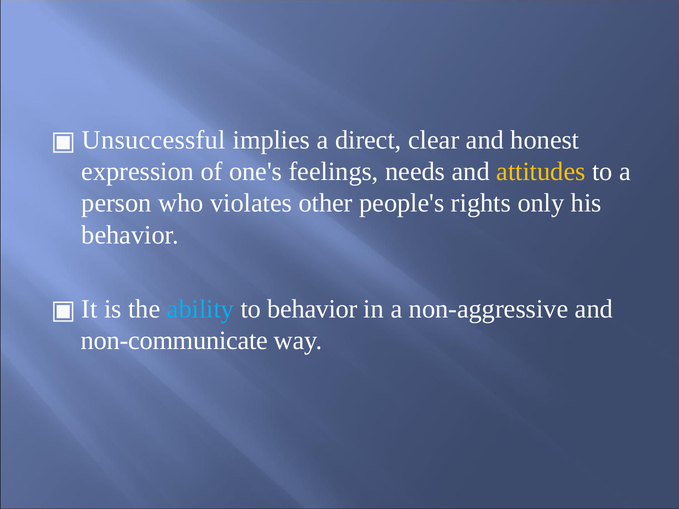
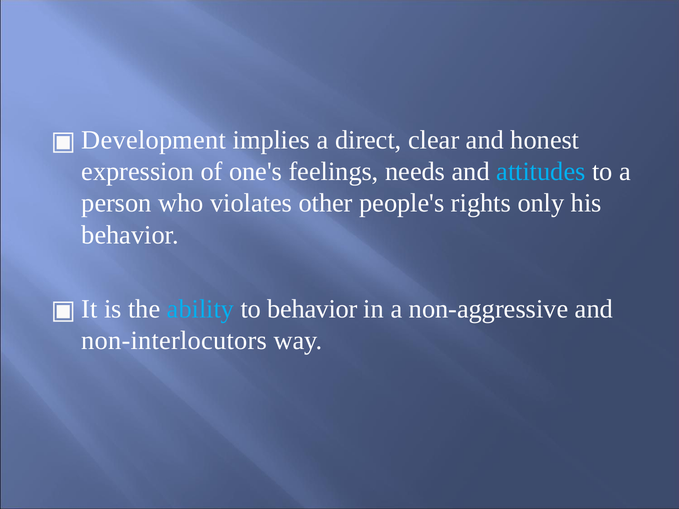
Unsuccessful: Unsuccessful -> Development
attitudes colour: yellow -> light blue
non-communicate: non-communicate -> non-interlocutors
